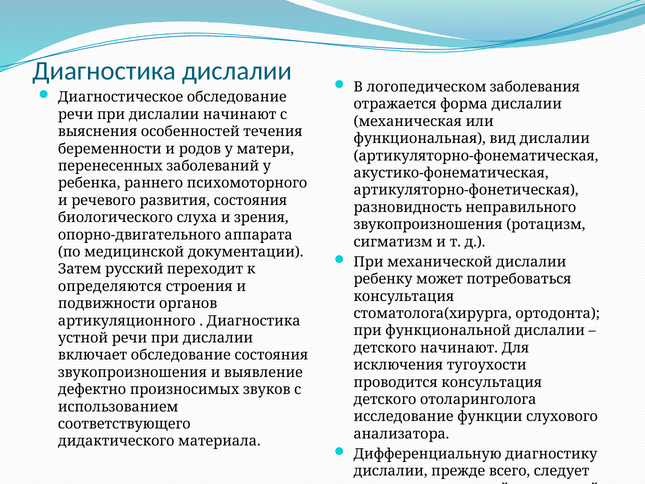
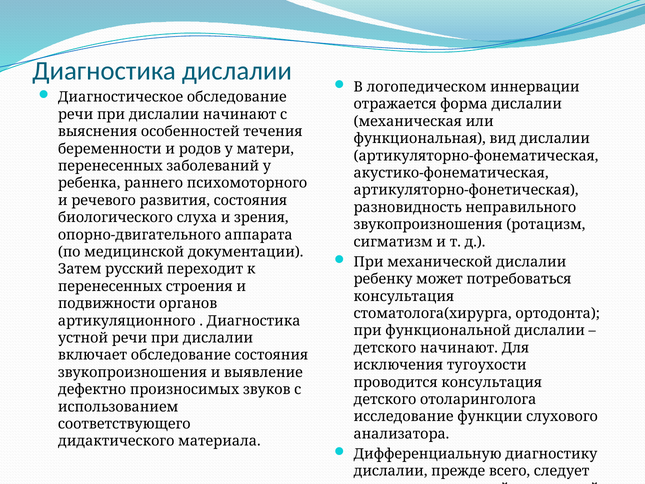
заболевания: заболевания -> иннервации
определяются at (110, 286): определяются -> перенесенных
